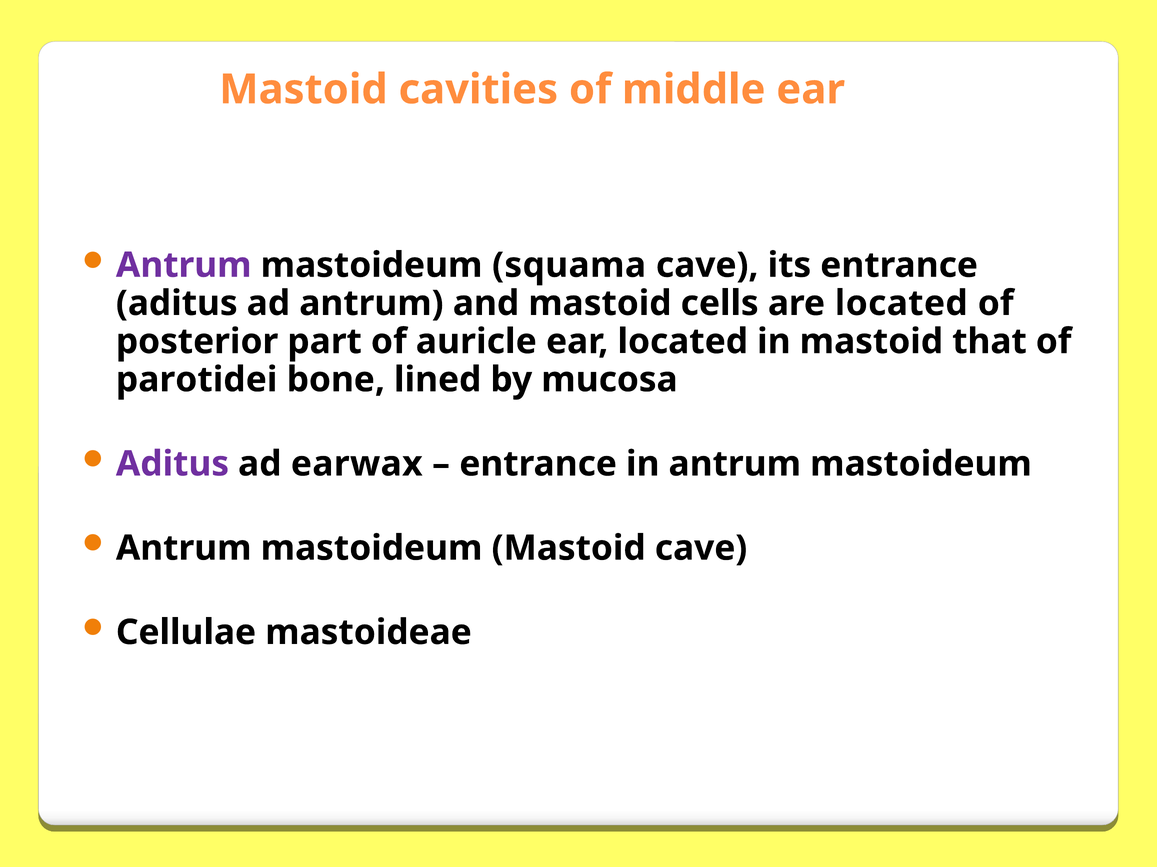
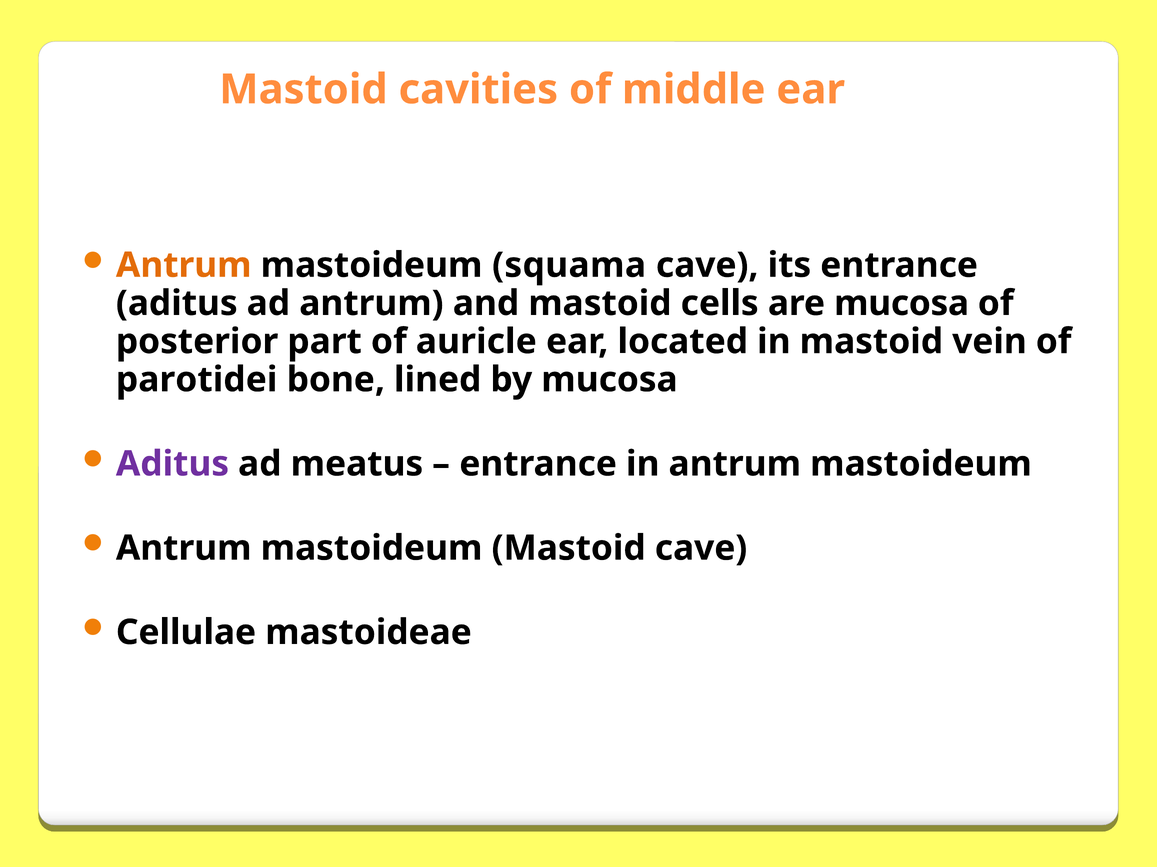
Antrum at (184, 265) colour: purple -> orange
are located: located -> mucosa
that: that -> vein
earwax: earwax -> meatus
